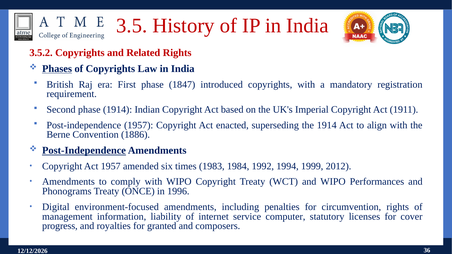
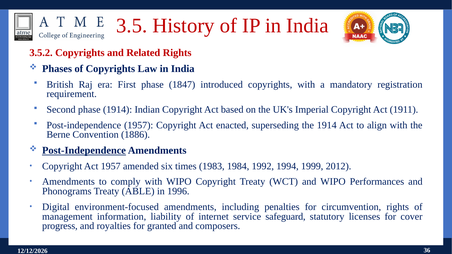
Phases underline: present -> none
ONCE: ONCE -> ABLE
computer: computer -> safeguard
